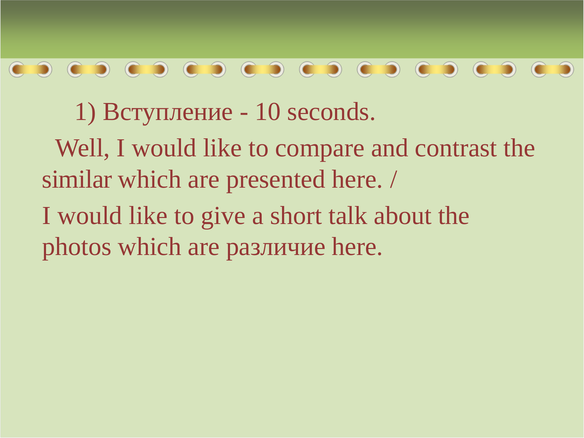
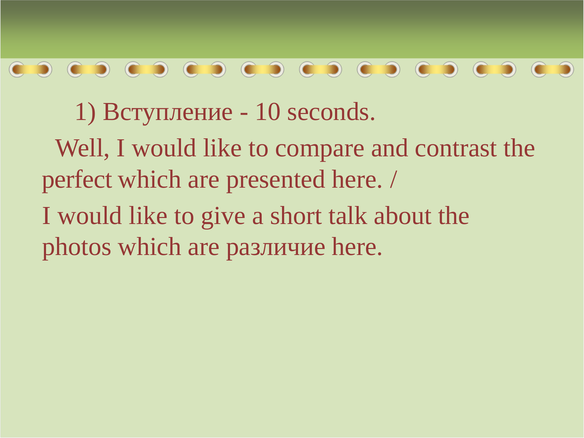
similar: similar -> perfect
